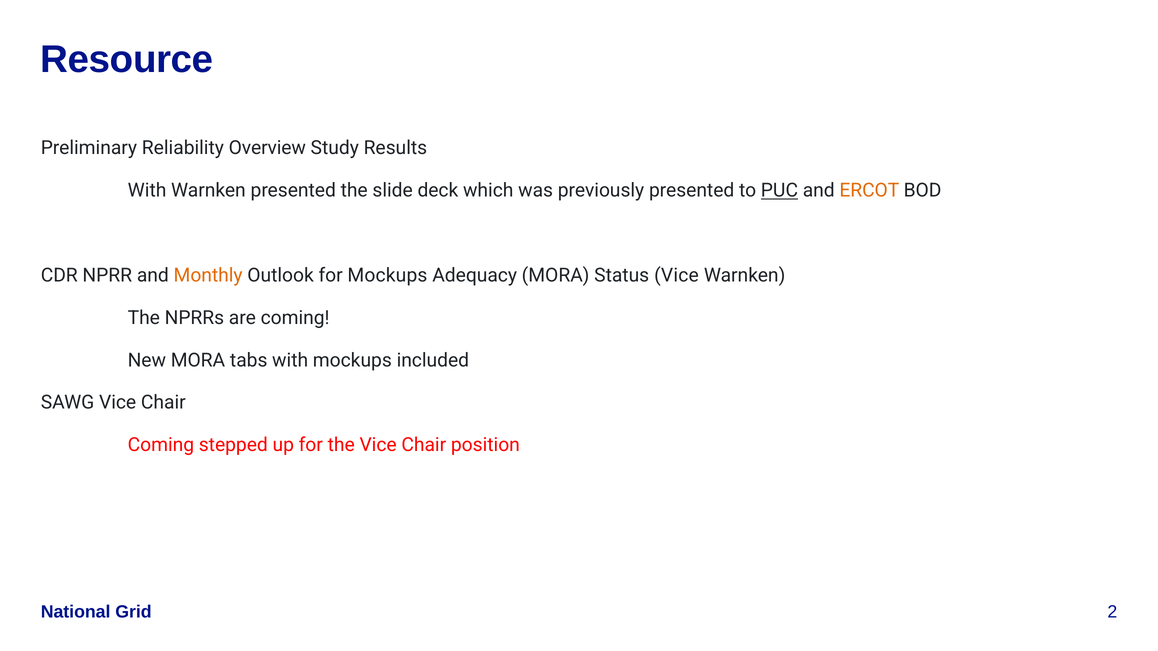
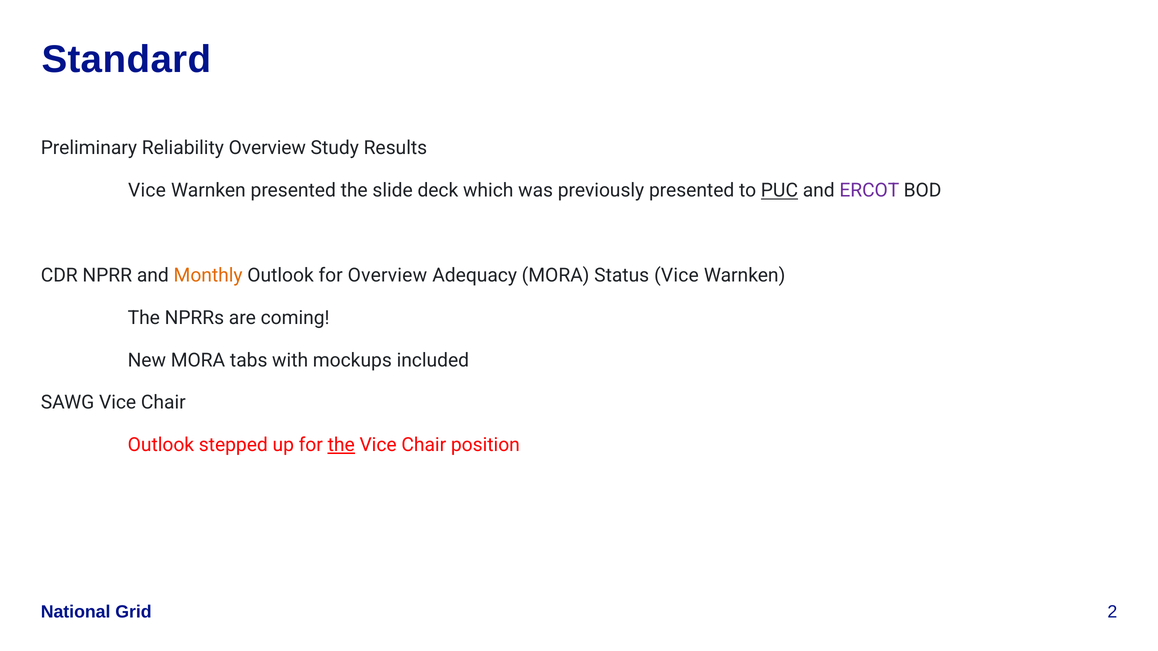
Resource: Resource -> Standard
With at (147, 191): With -> Vice
ERCOT colour: orange -> purple
for Mockups: Mockups -> Overview
Coming at (161, 445): Coming -> Outlook
the at (341, 445) underline: none -> present
